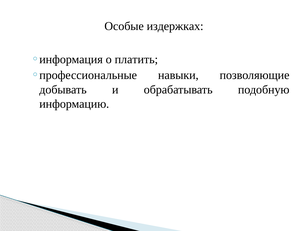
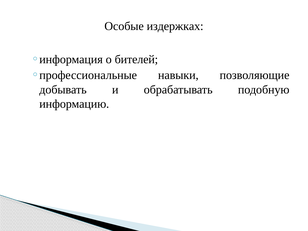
платить: платить -> бителей
